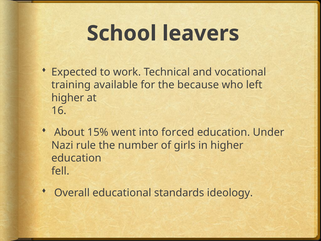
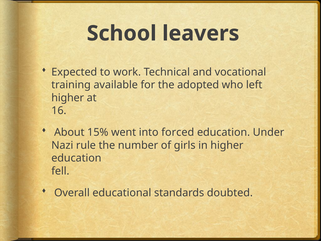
because: because -> adopted
ideology: ideology -> doubted
